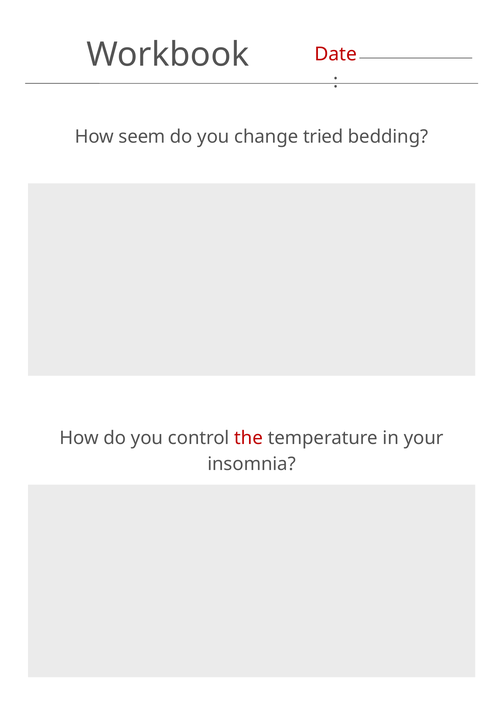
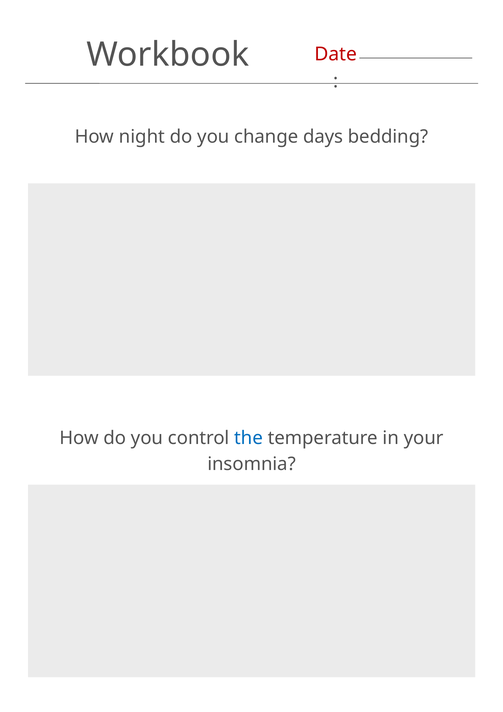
seem: seem -> night
tried: tried -> days
the colour: red -> blue
